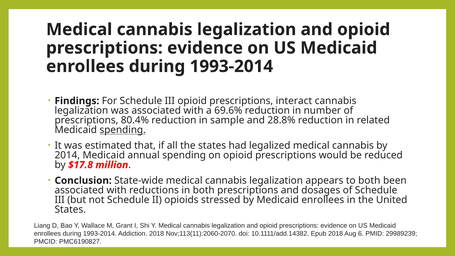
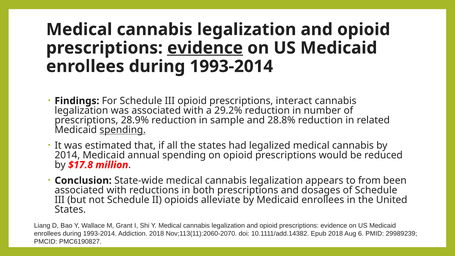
evidence at (205, 48) underline: none -> present
69.6%: 69.6% -> 29.2%
80.4%: 80.4% -> 28.9%
to both: both -> from
stressed: stressed -> alleviate
